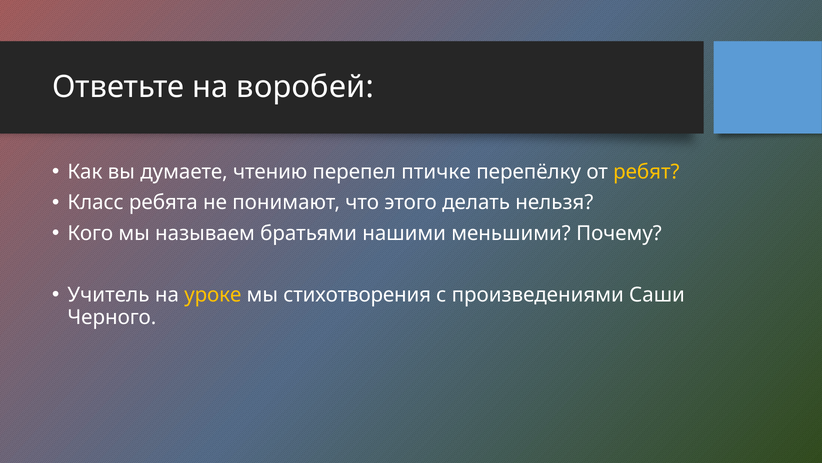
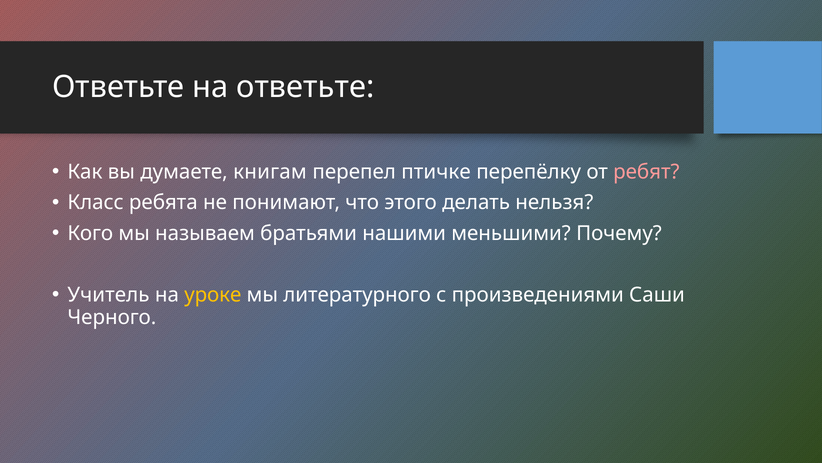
на воробей: воробей -> ответьте
чтению: чтению -> книгам
ребят colour: yellow -> pink
стихотворения: стихотворения -> литературного
